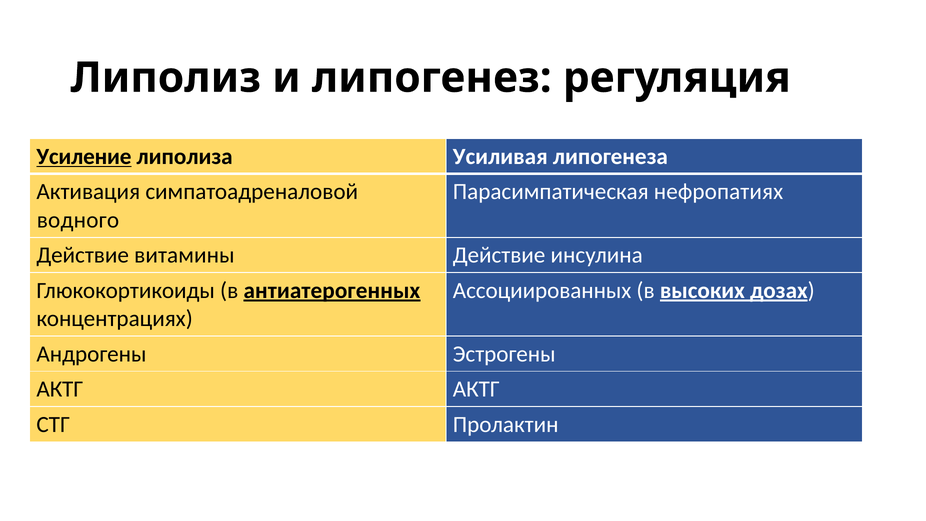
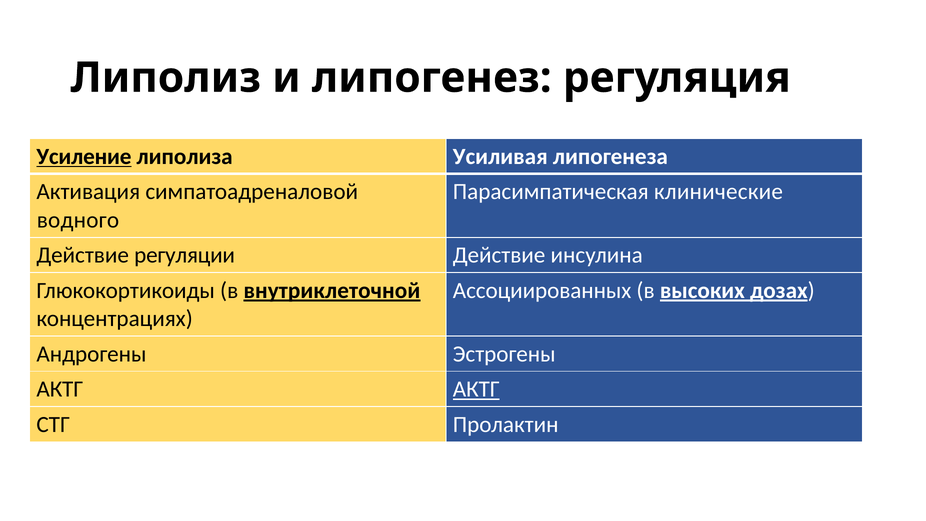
нефропатиях: нефропатиях -> клинические
витамины: витамины -> регуляции
антиатерогенных: антиатерогенных -> внутриклеточной
АКТГ at (476, 389) underline: none -> present
